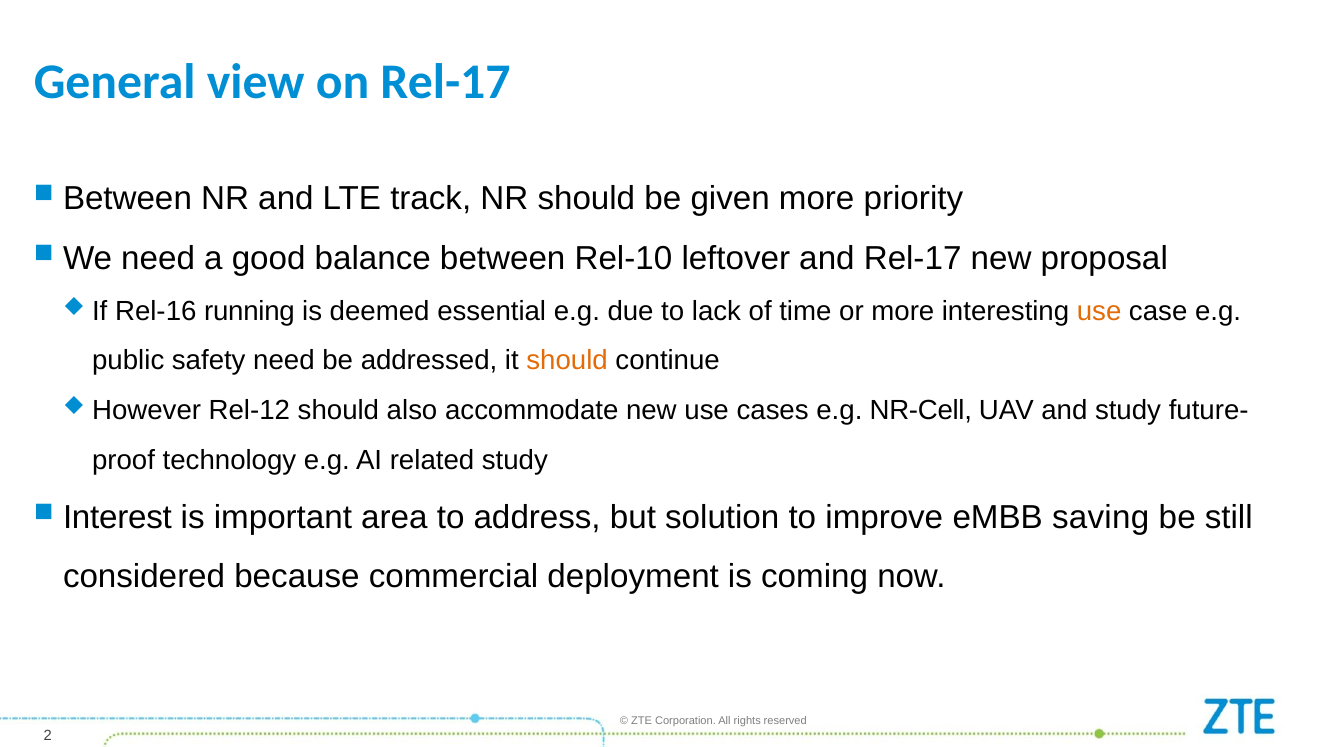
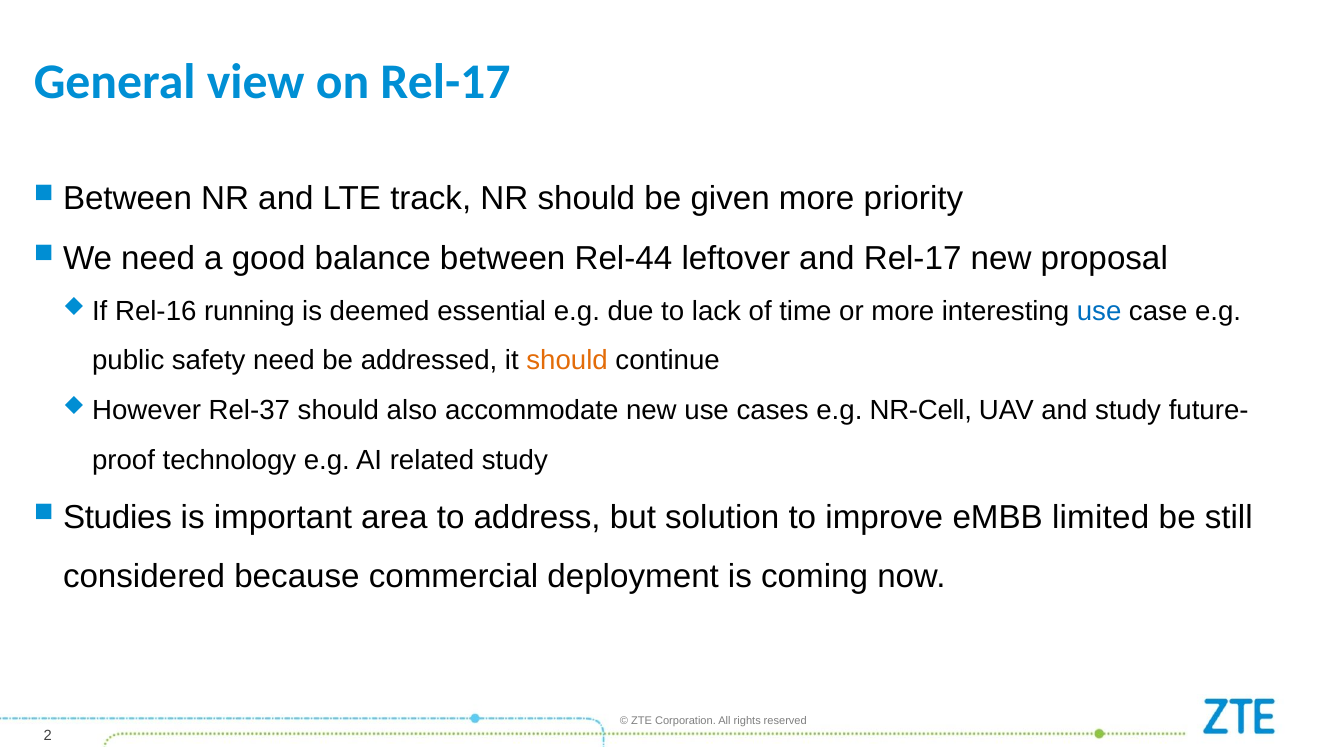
Rel-10: Rel-10 -> Rel-44
use at (1099, 311) colour: orange -> blue
Rel-12: Rel-12 -> Rel-37
Interest: Interest -> Studies
saving: saving -> limited
